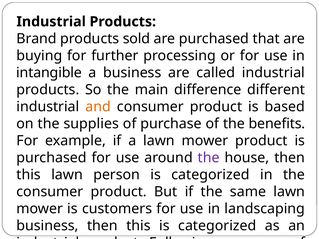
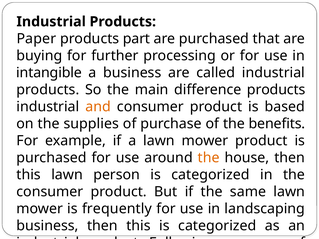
Brand: Brand -> Paper
sold: sold -> part
difference different: different -> products
the at (209, 158) colour: purple -> orange
customers: customers -> frequently
